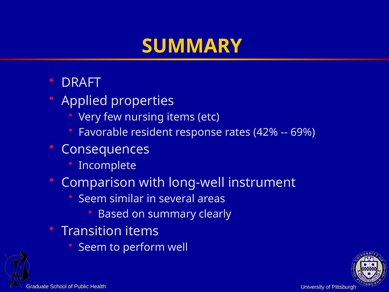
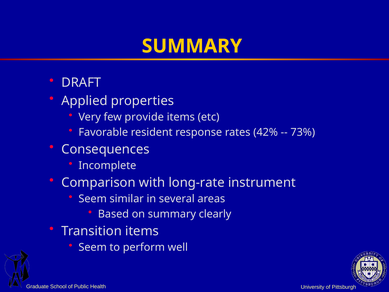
nursing: nursing -> provide
69%: 69% -> 73%
long-well: long-well -> long-rate
